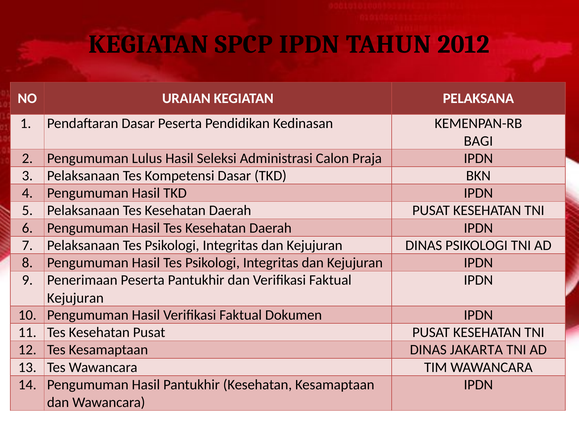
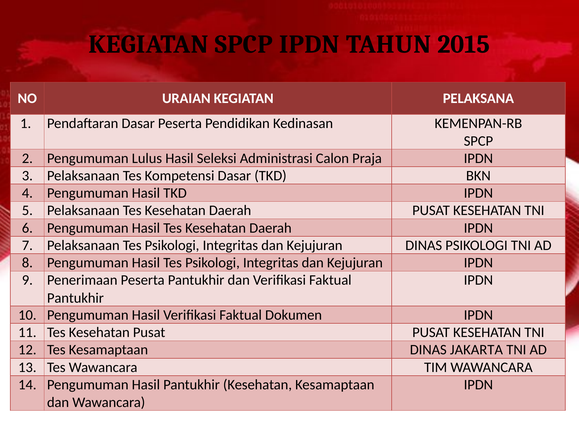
2012: 2012 -> 2015
BAGI at (478, 141): BAGI -> SPCP
Kejujuran at (75, 297): Kejujuran -> Pantukhir
